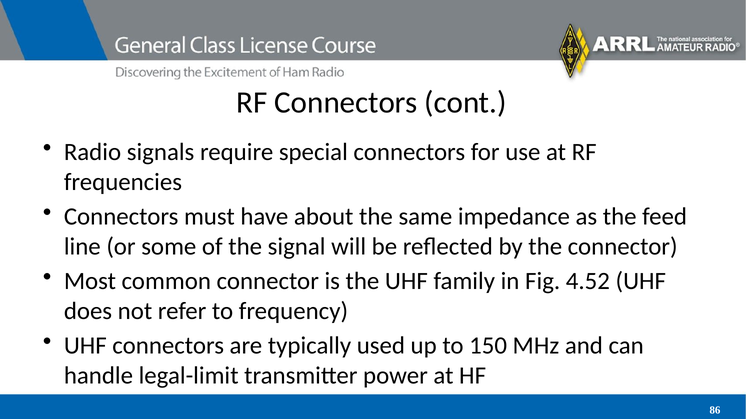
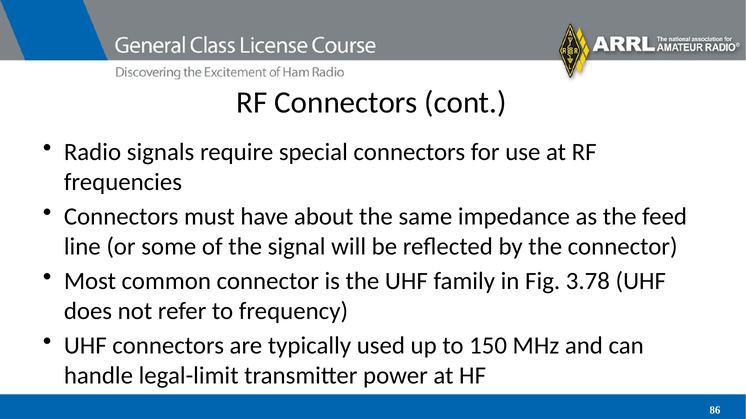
4.52: 4.52 -> 3.78
